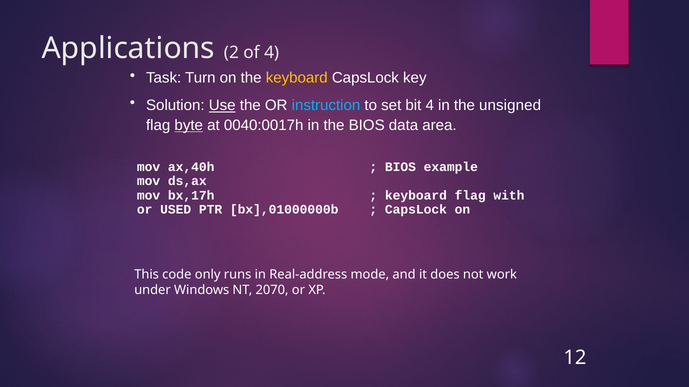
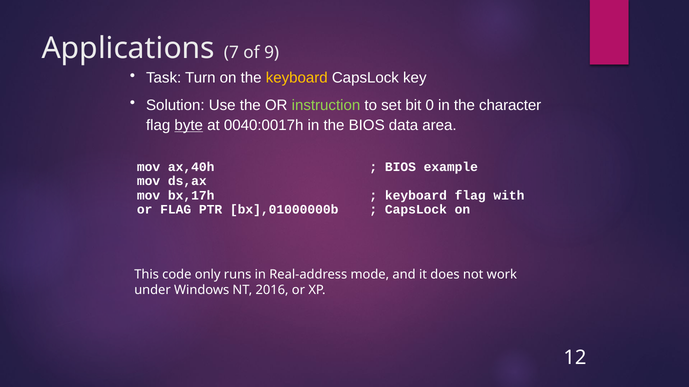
2: 2 -> 7
of 4: 4 -> 9
Use underline: present -> none
instruction colour: light blue -> light green
bit 4: 4 -> 0
unsigned: unsigned -> character
or USED: USED -> FLAG
2070: 2070 -> 2016
